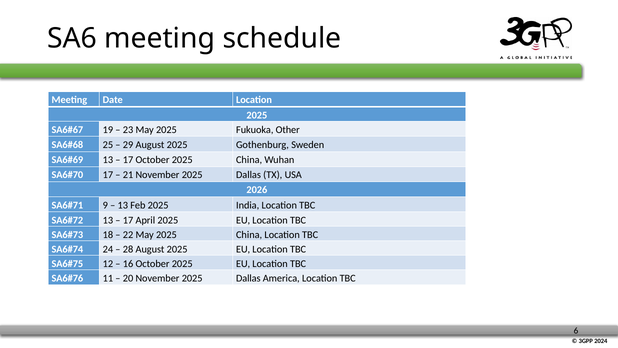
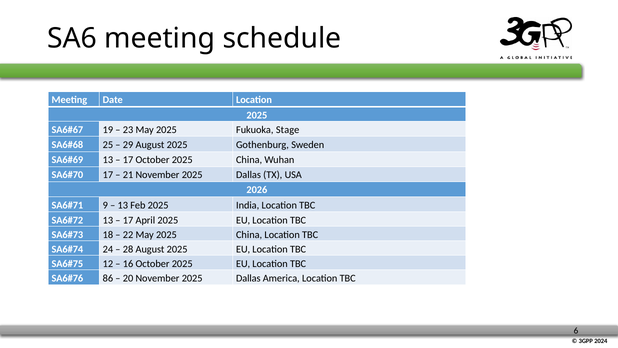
Other: Other -> Stage
11: 11 -> 86
